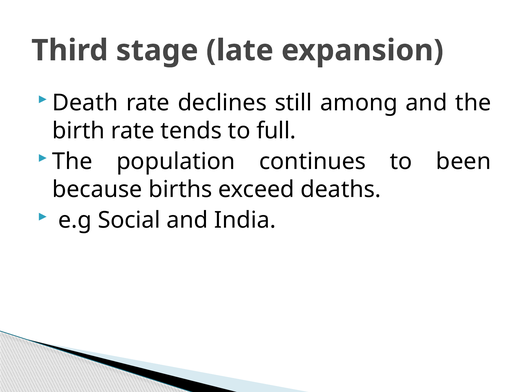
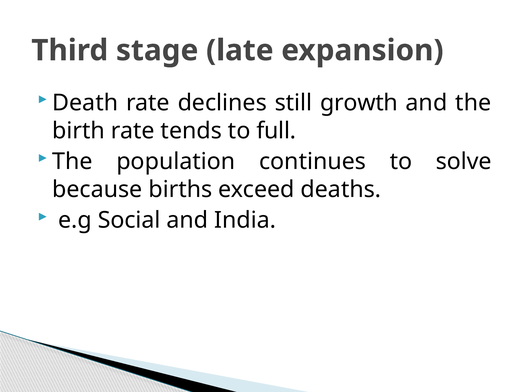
among: among -> growth
been: been -> solve
